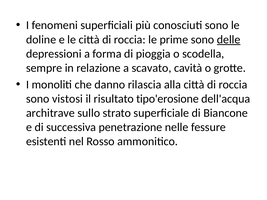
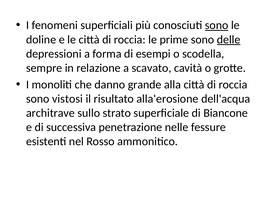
sono at (217, 25) underline: none -> present
pioggia: pioggia -> esempi
rilascia: rilascia -> grande
tipo'erosione: tipo'erosione -> alla'erosione
